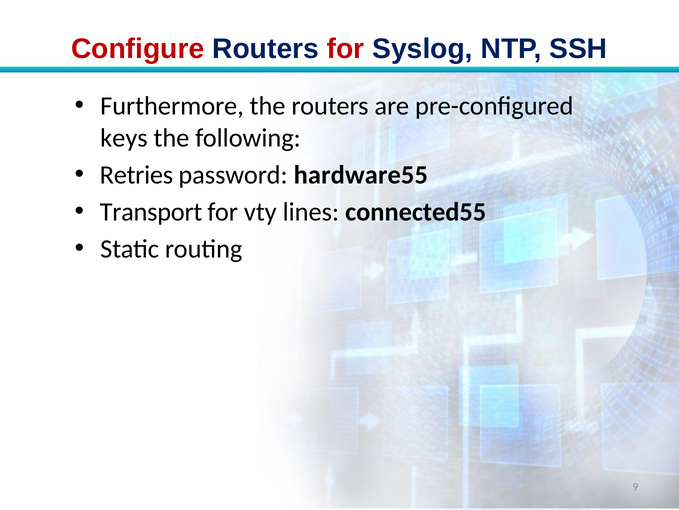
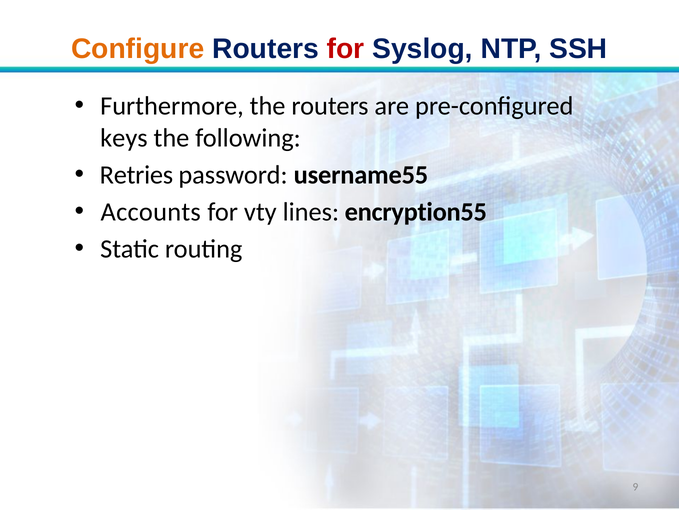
Configure colour: red -> orange
hardware55: hardware55 -> username55
Transport: Transport -> Accounts
connected55: connected55 -> encryption55
